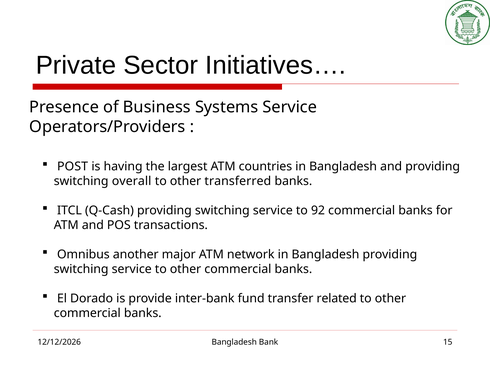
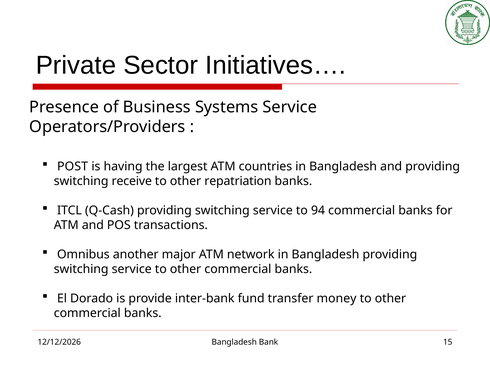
overall: overall -> receive
transferred: transferred -> repatriation
92: 92 -> 94
related: related -> money
